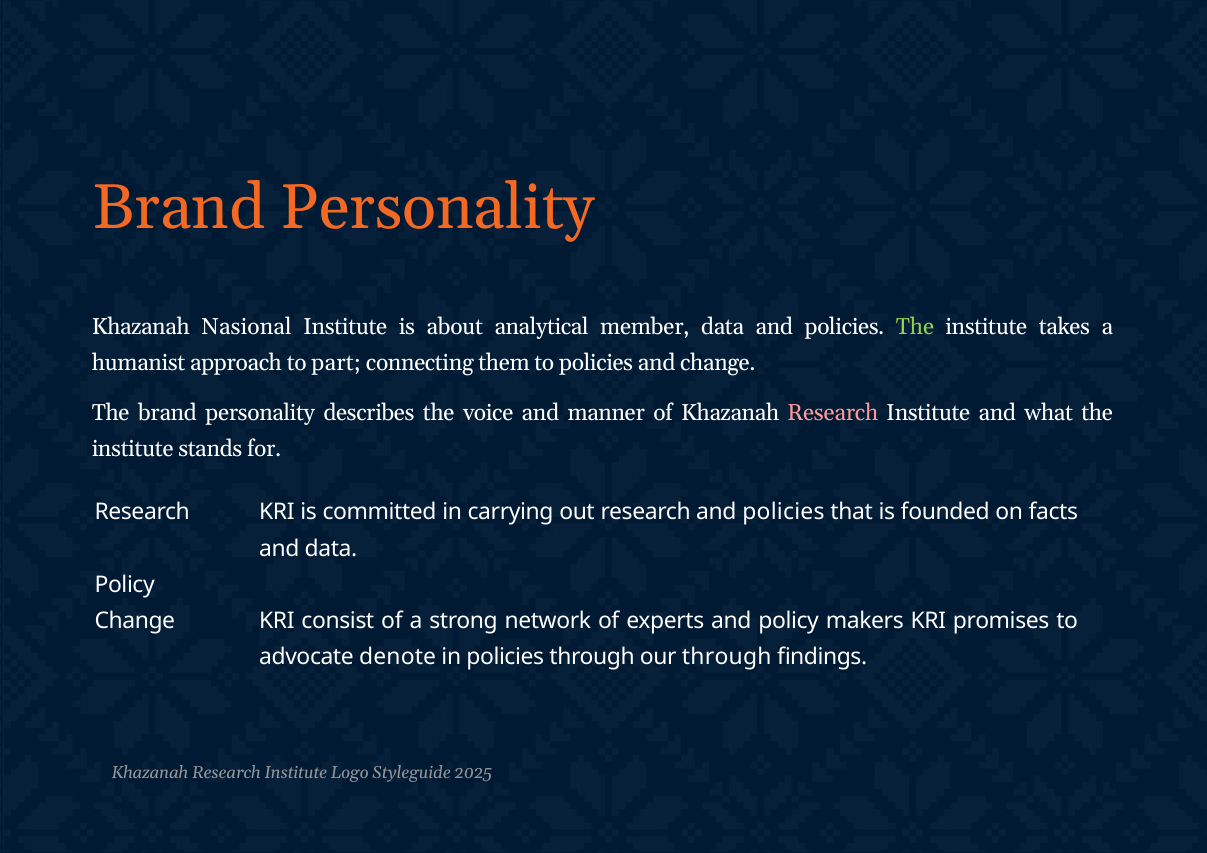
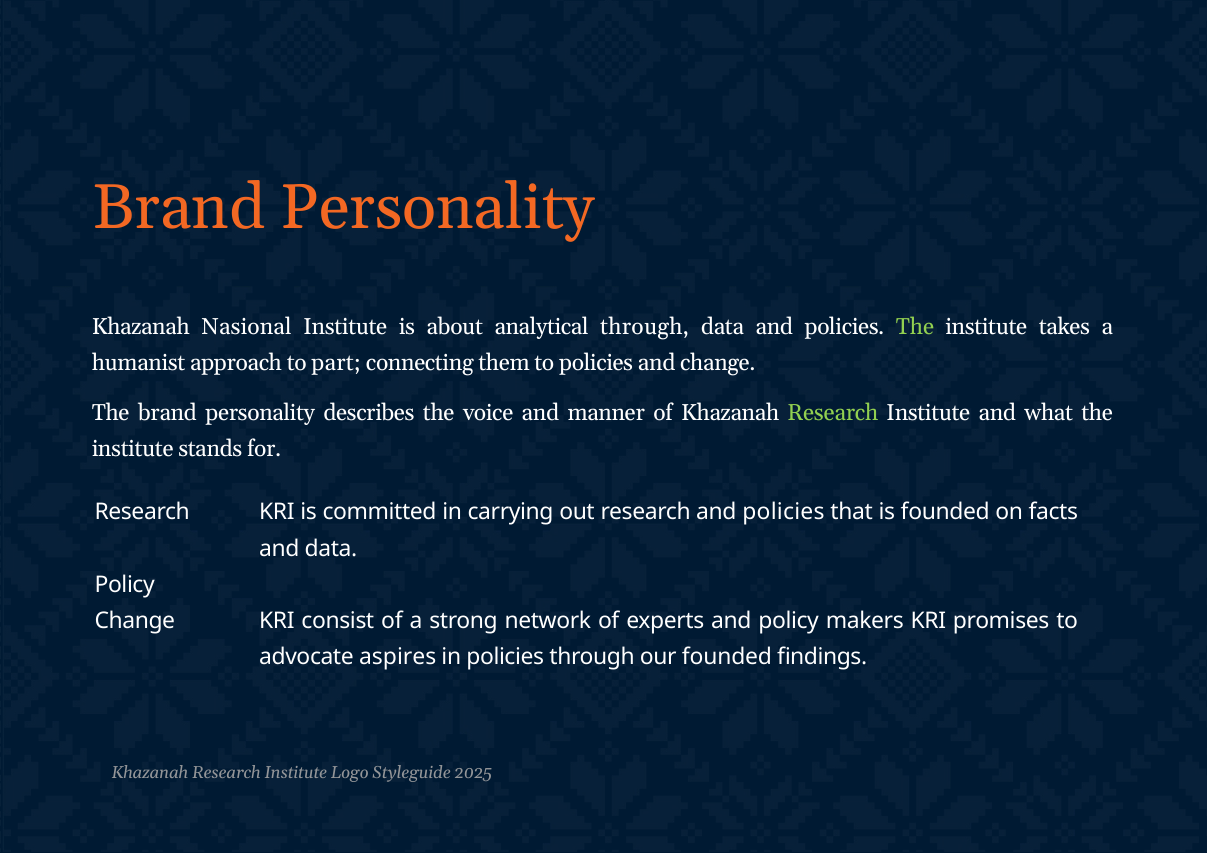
analytical member: member -> through
Research at (833, 413) colour: pink -> light green
denote: denote -> aspires
our through: through -> founded
